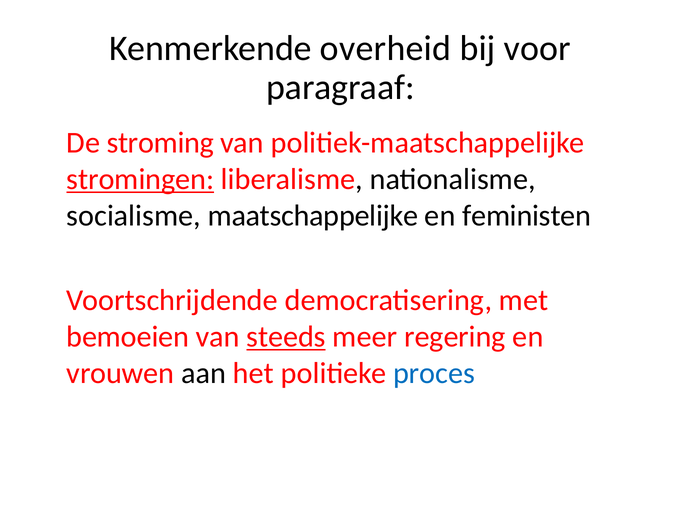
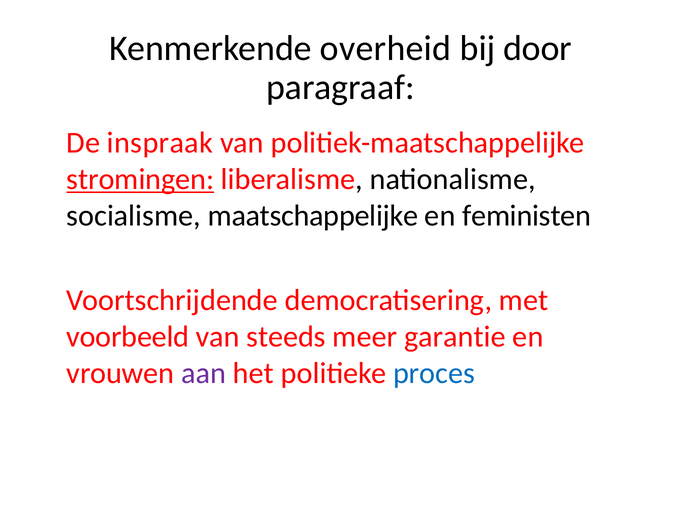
voor: voor -> door
stroming: stroming -> inspraak
bemoeien: bemoeien -> voorbeeld
steeds underline: present -> none
regering: regering -> garantie
aan colour: black -> purple
